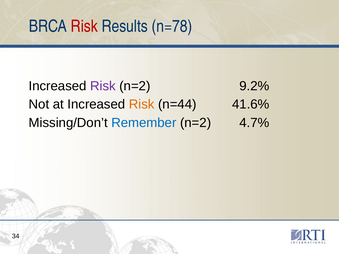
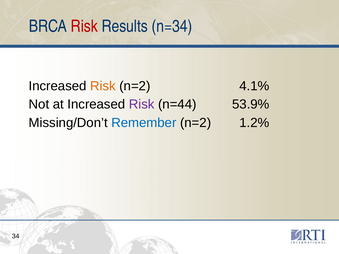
n=78: n=78 -> n=34
Risk at (103, 86) colour: purple -> orange
9.2%: 9.2% -> 4.1%
Risk at (142, 104) colour: orange -> purple
41.6%: 41.6% -> 53.9%
4.7%: 4.7% -> 1.2%
